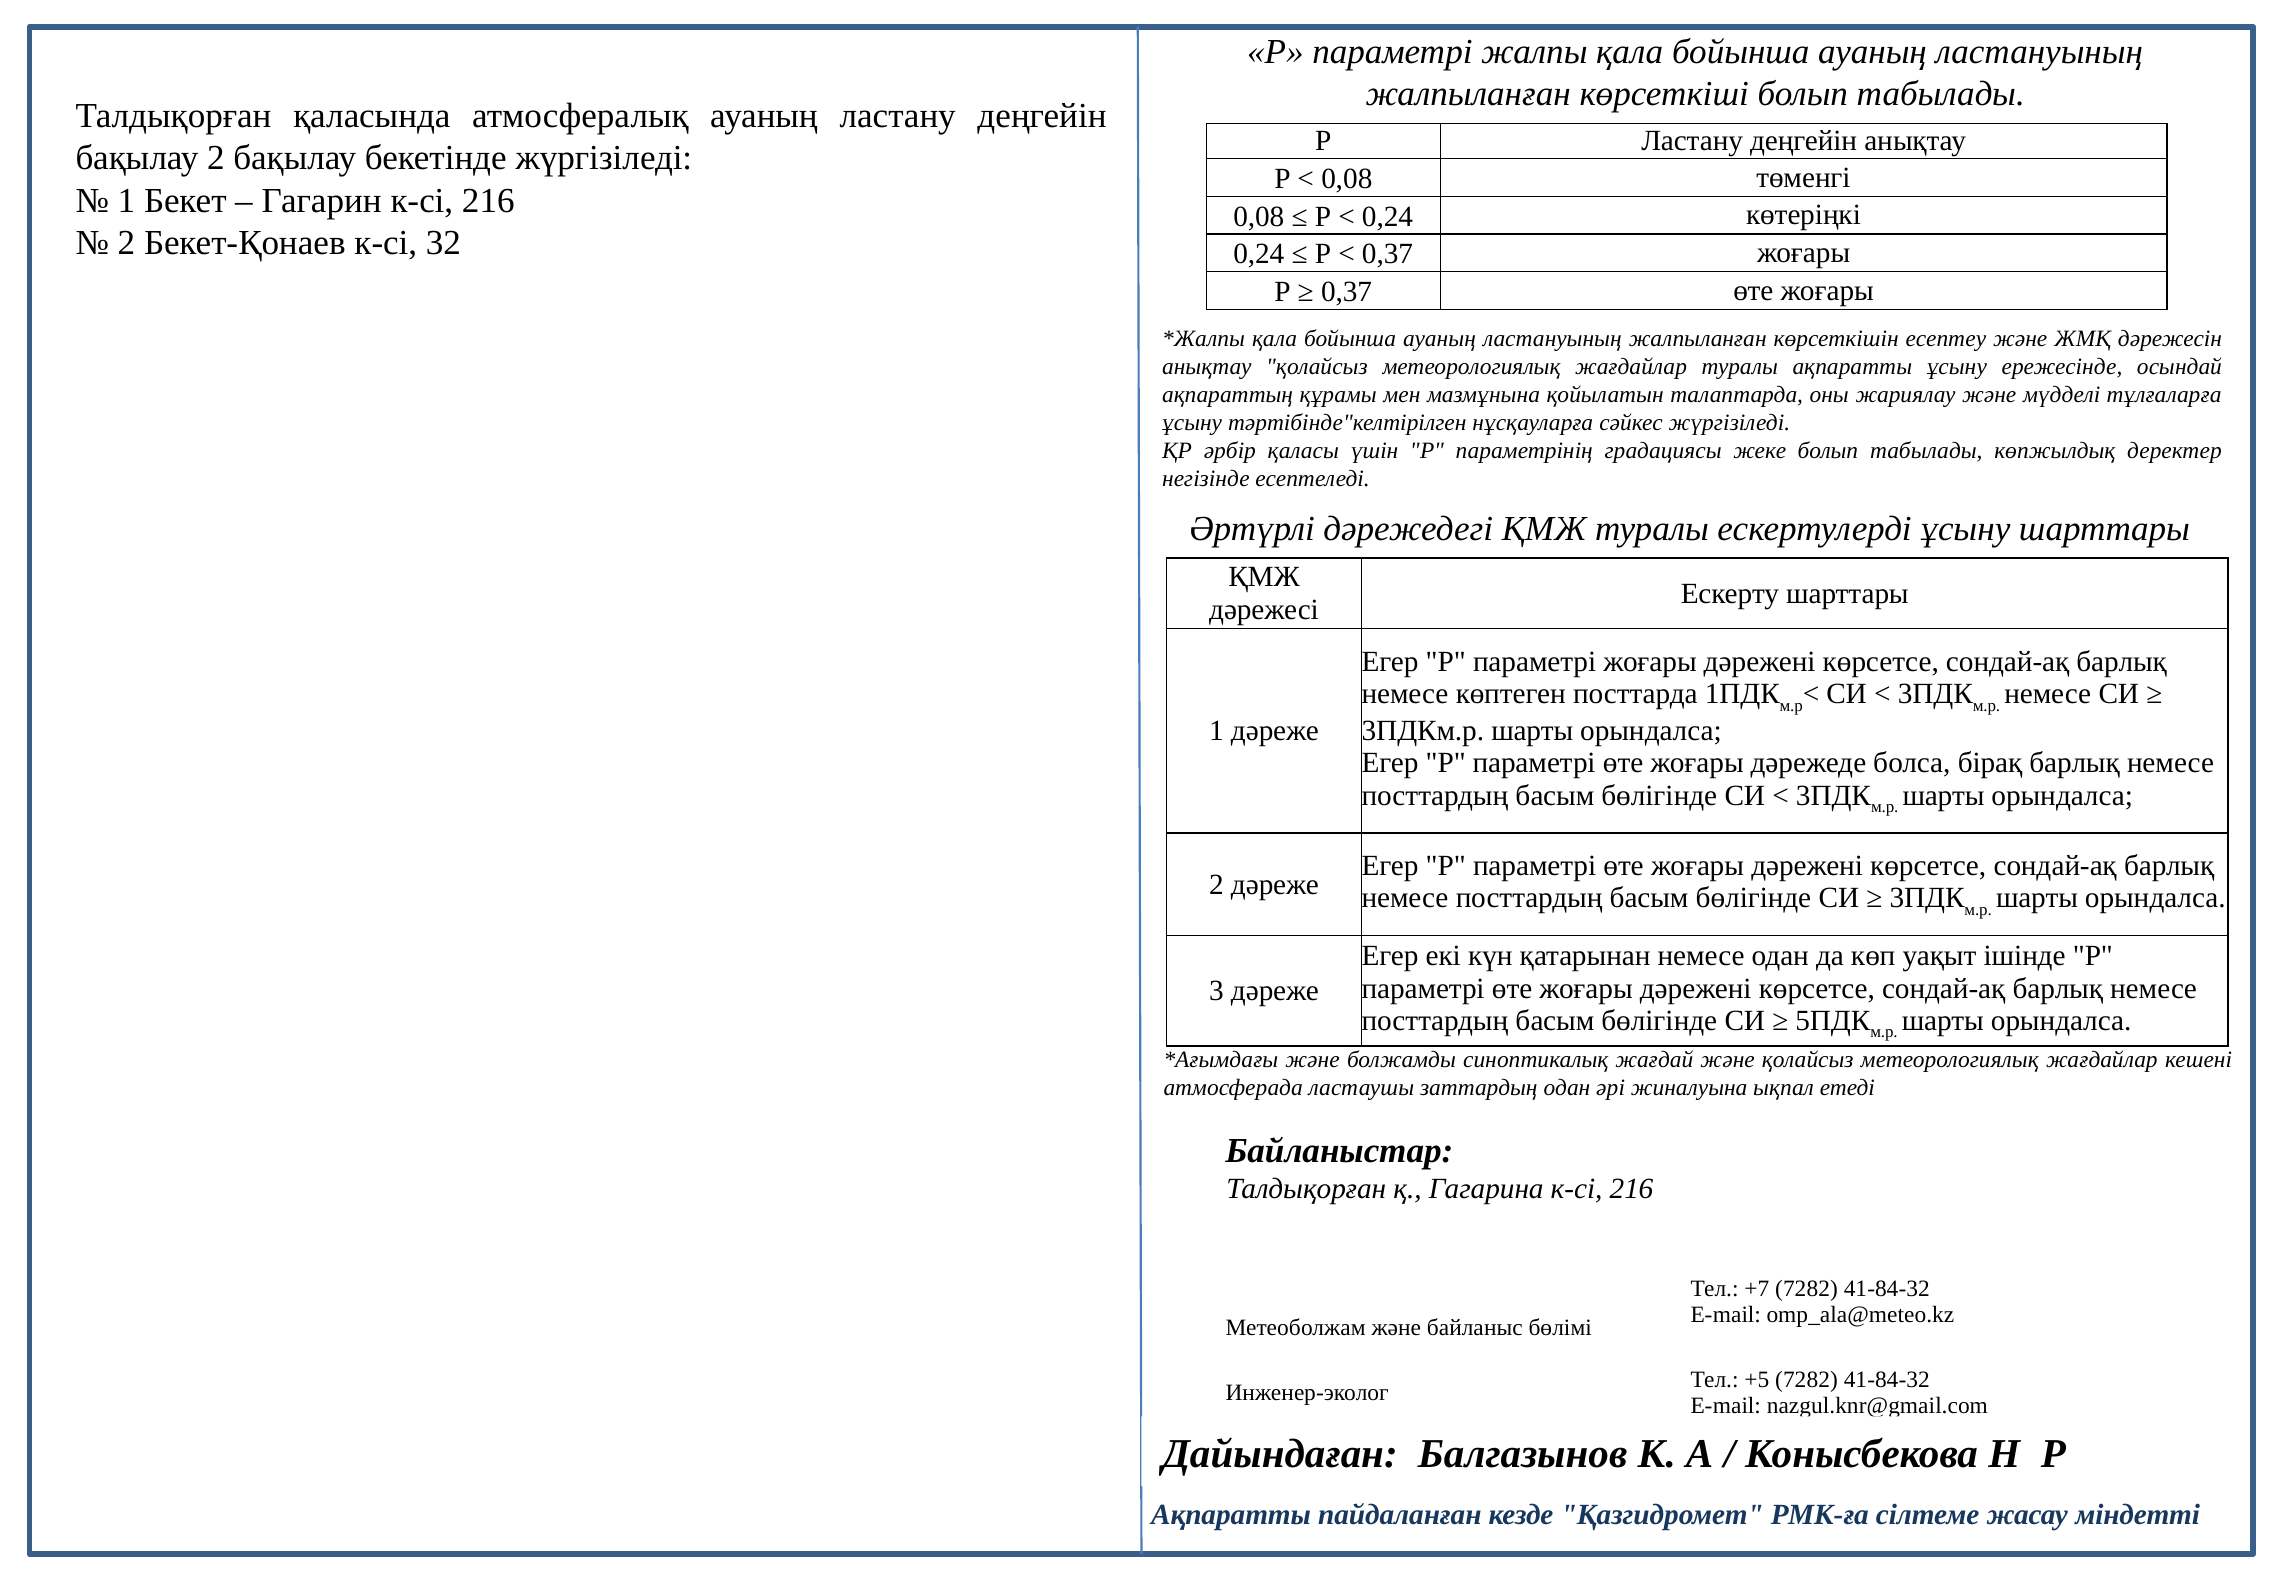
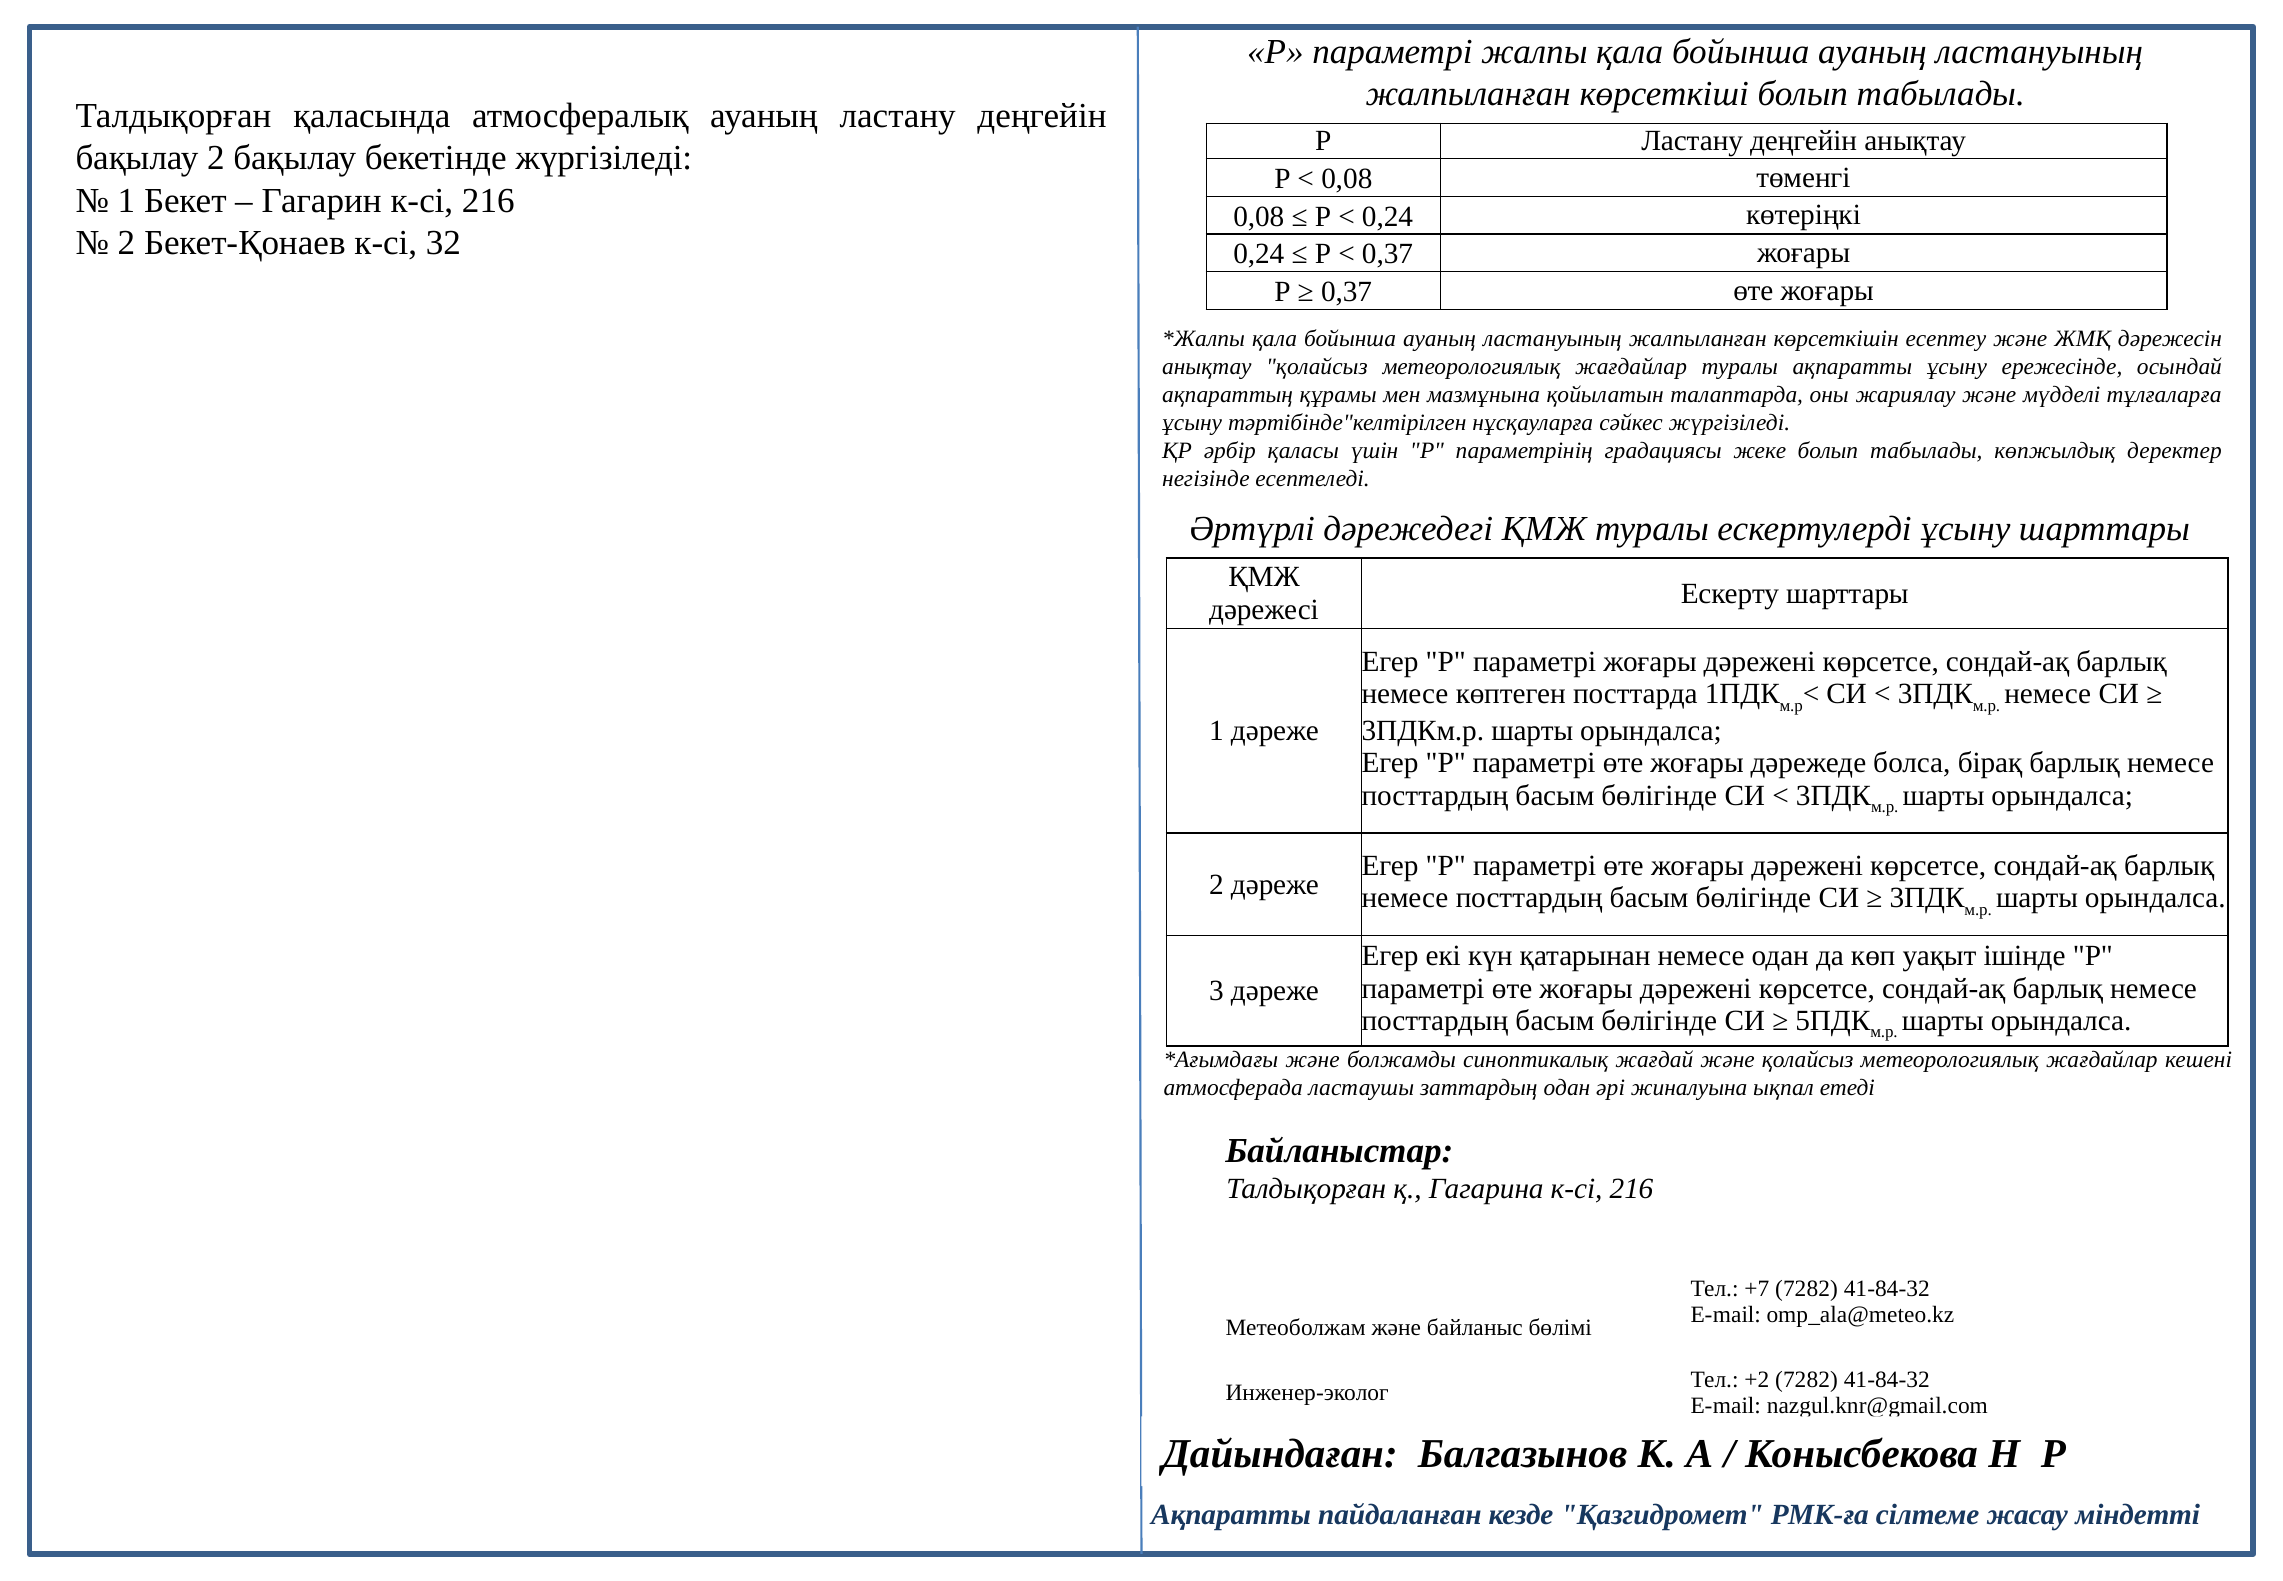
+5: +5 -> +2
